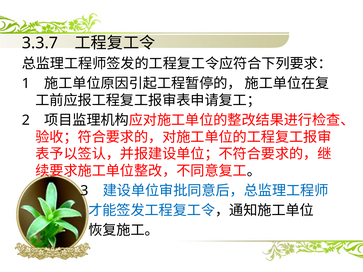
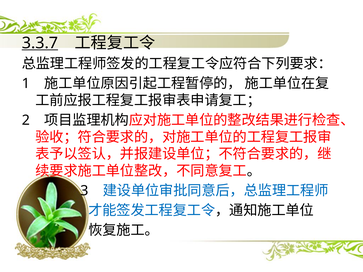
3.3.7 underline: none -> present
